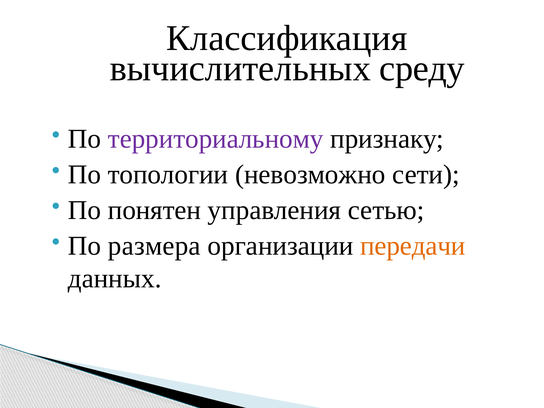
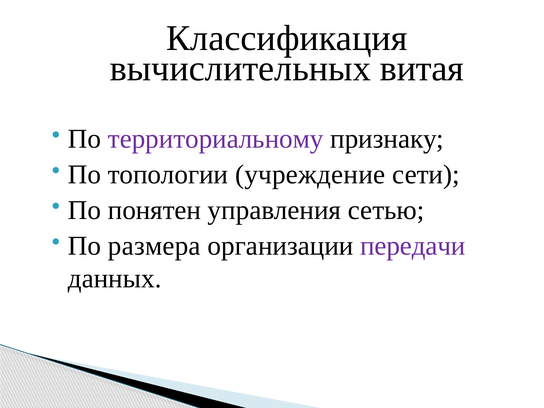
среду: среду -> витая
невозможно: невозможно -> учреждение
передачи colour: orange -> purple
